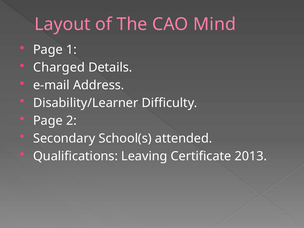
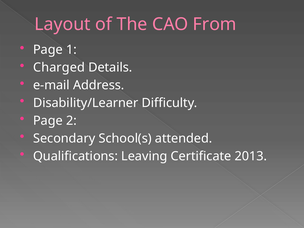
Mind: Mind -> From
